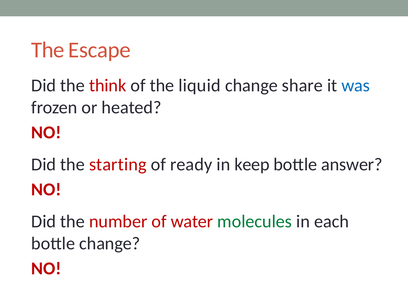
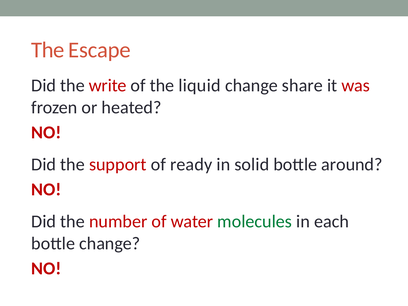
think: think -> write
was colour: blue -> red
starting: starting -> support
keep: keep -> solid
answer: answer -> around
